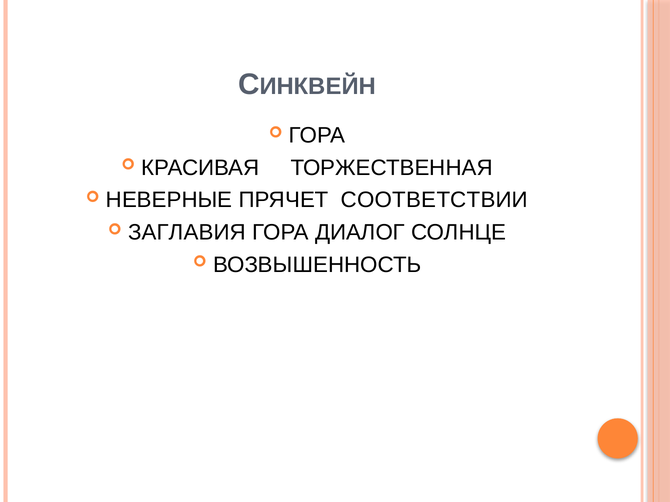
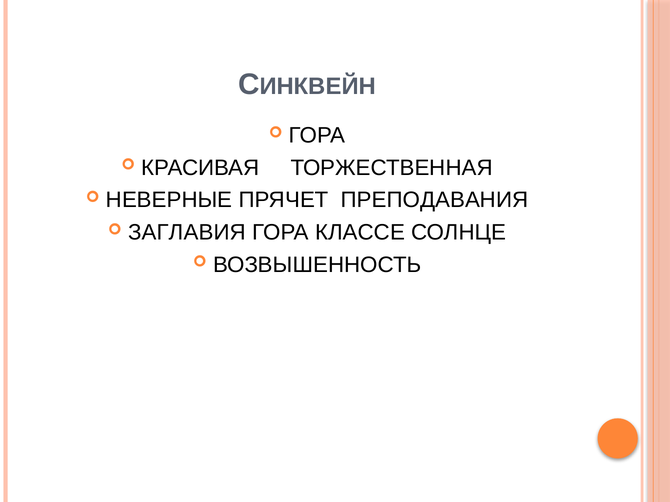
СООТВЕТСТВИИ: СООТВЕТСТВИИ -> ПРЕПОДАВАНИЯ
ДИАЛОГ: ДИАЛОГ -> КЛАССЕ
